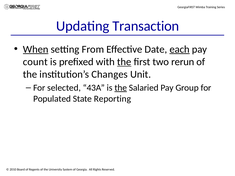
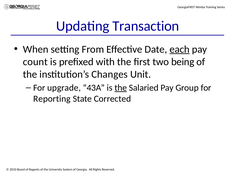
When underline: present -> none
the at (124, 62) underline: present -> none
rerun: rerun -> being
selected: selected -> upgrade
Populated: Populated -> Reporting
Reporting: Reporting -> Corrected
